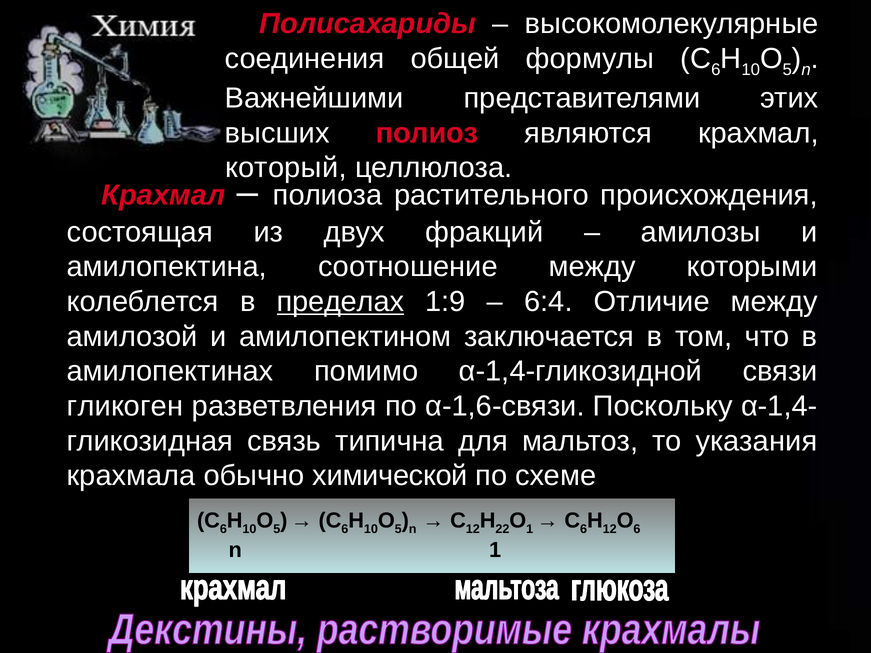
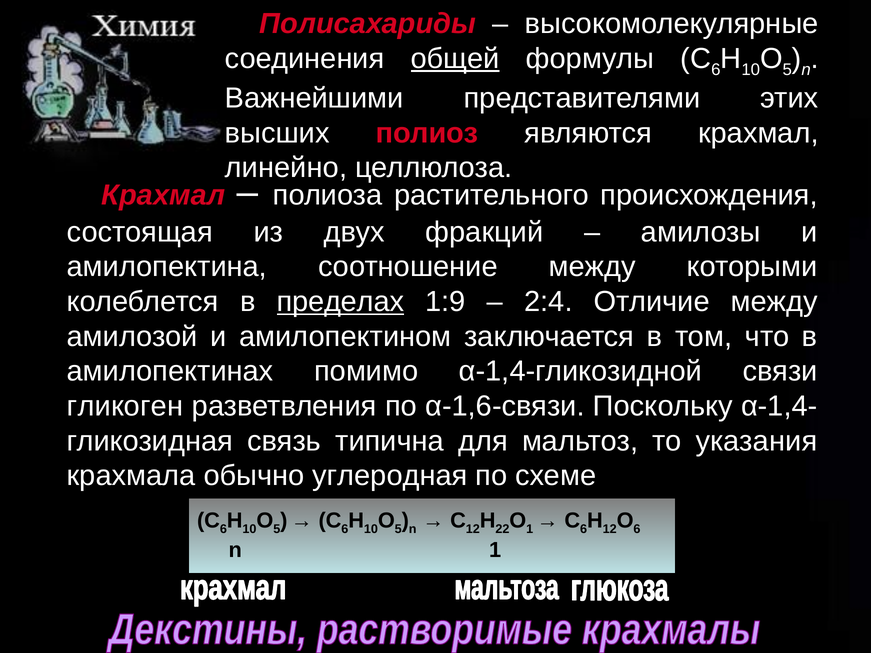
общей underline: none -> present
который: который -> линейно
6:4: 6:4 -> 2:4
химической: химической -> углеродная
